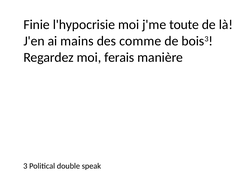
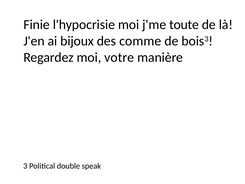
mains: mains -> bijoux
ferais: ferais -> votre
